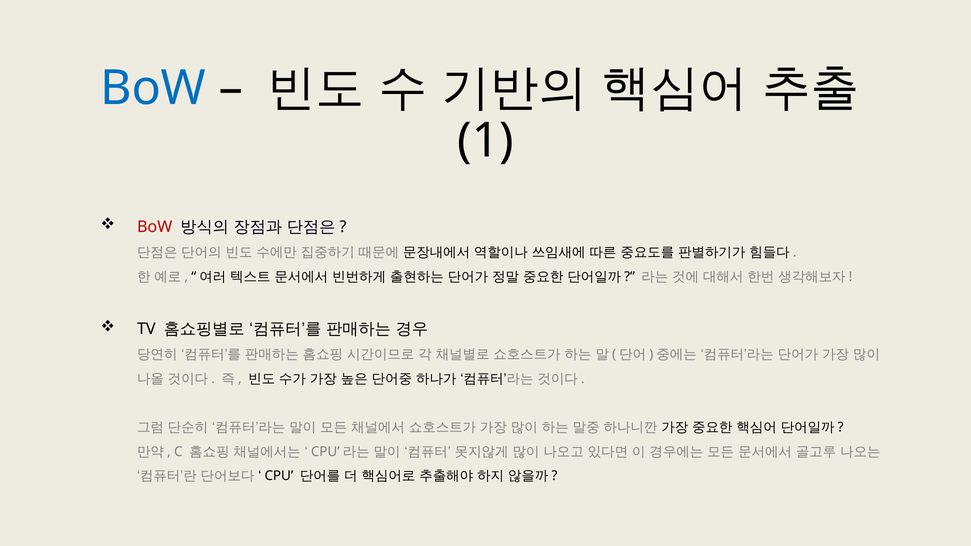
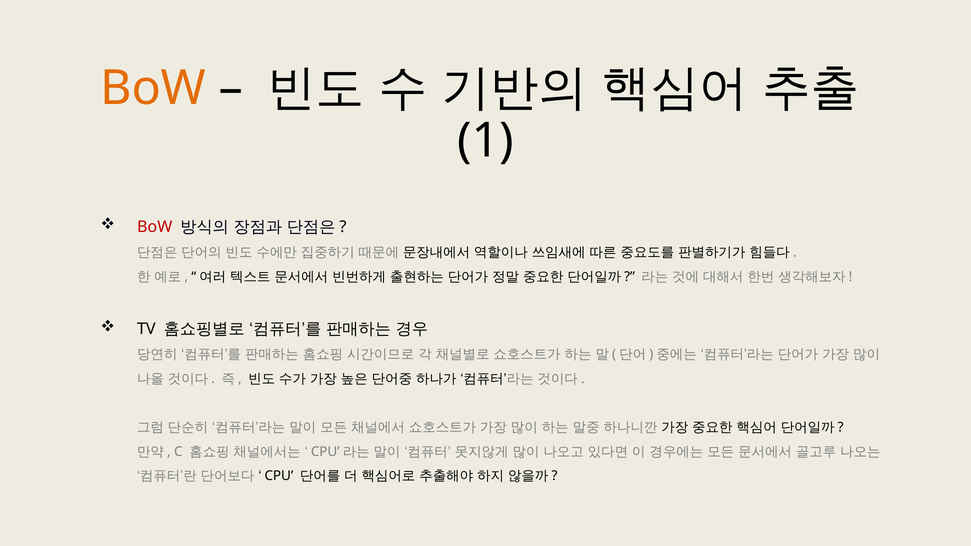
BoW at (153, 88) colour: blue -> orange
